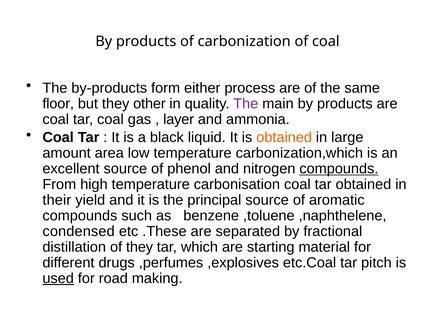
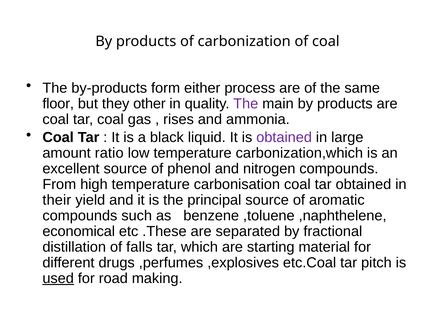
layer: layer -> rises
obtained at (284, 138) colour: orange -> purple
area: area -> ratio
compounds at (339, 169) underline: present -> none
condensed: condensed -> economical
of they: they -> falls
